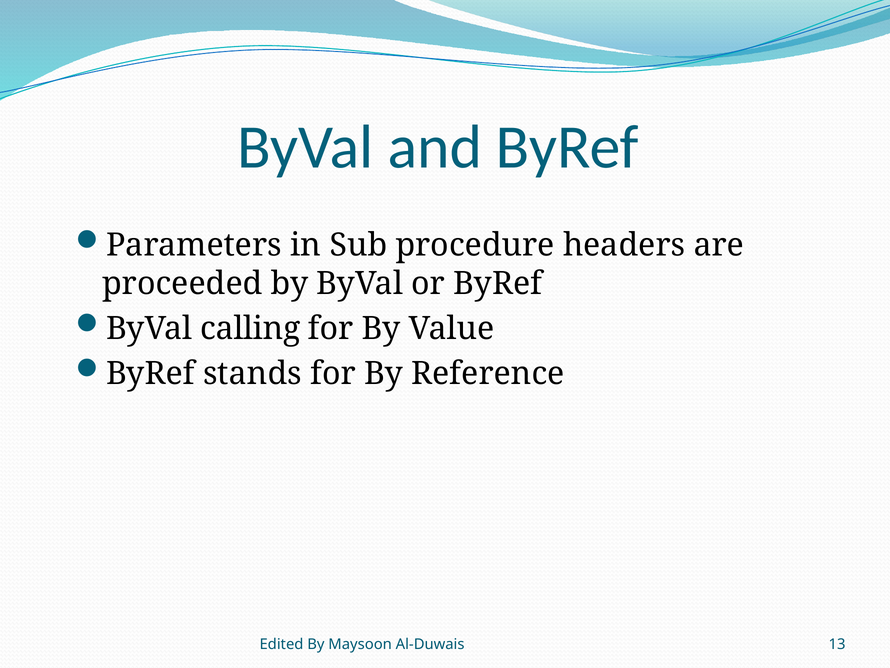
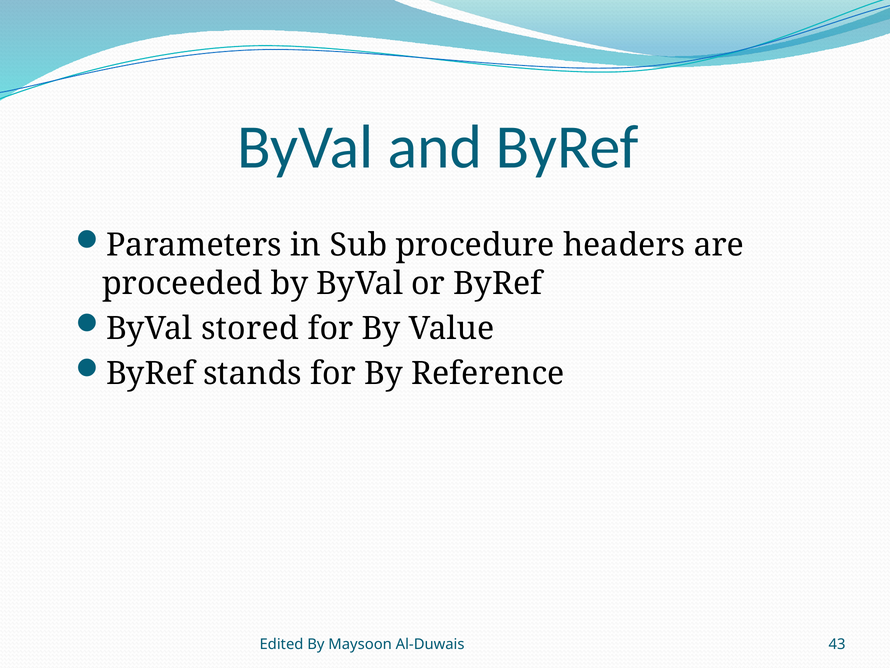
calling: calling -> stored
13: 13 -> 43
